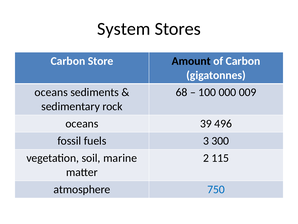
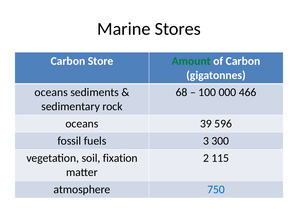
System: System -> Marine
Amount colour: black -> green
009: 009 -> 466
496: 496 -> 596
marine: marine -> fixation
